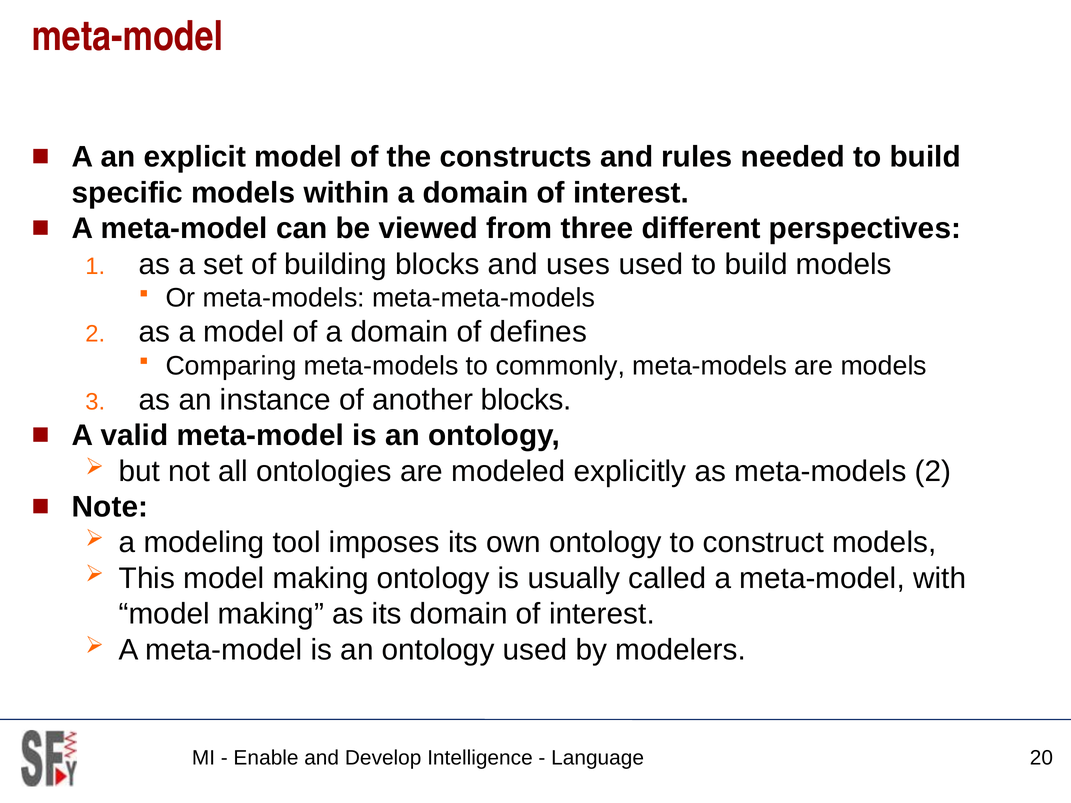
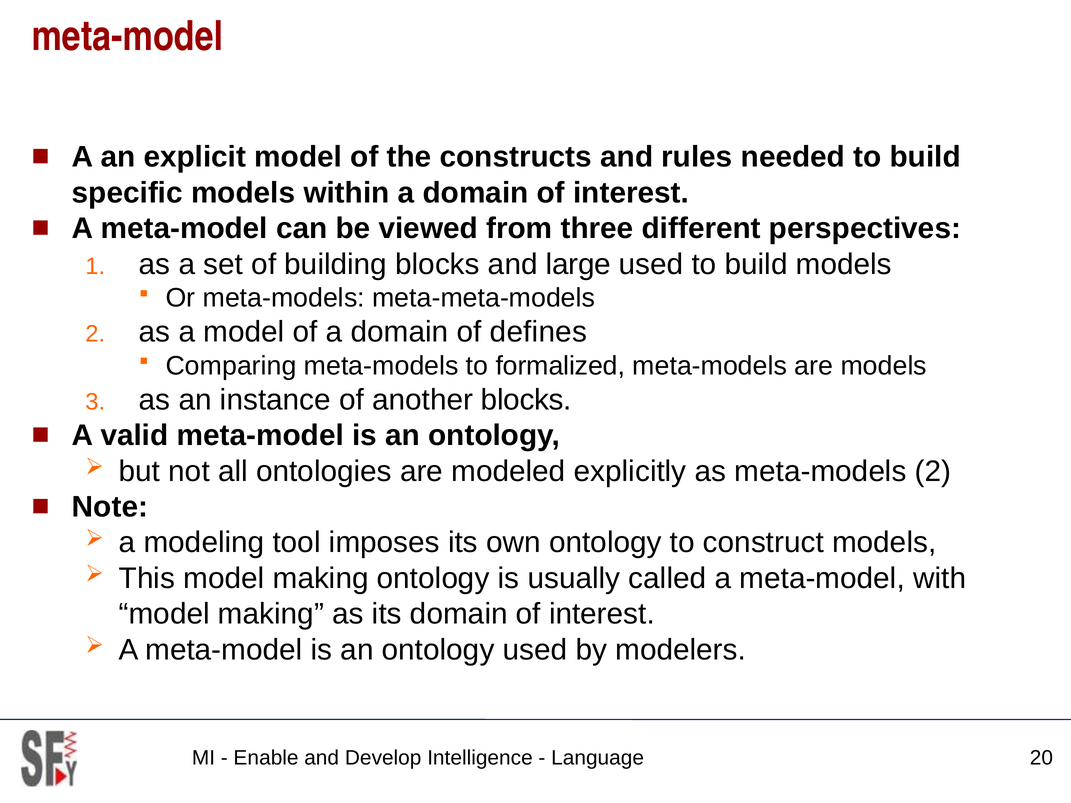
uses: uses -> large
commonly: commonly -> formalized
